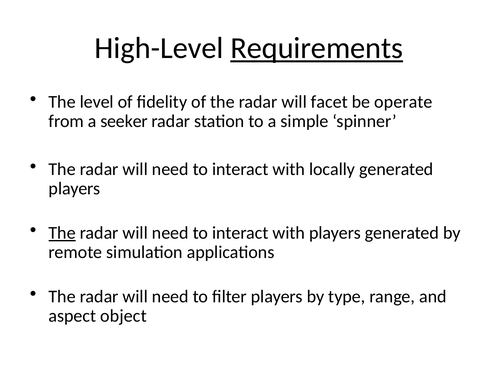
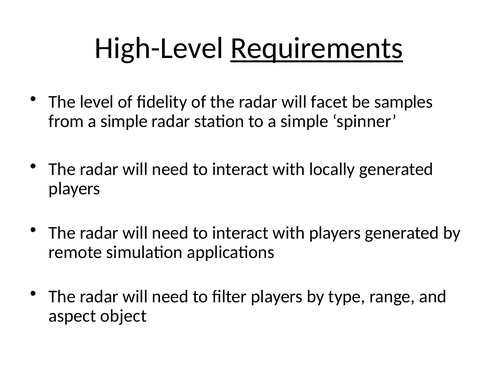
operate: operate -> samples
from a seeker: seeker -> simple
The at (62, 233) underline: present -> none
